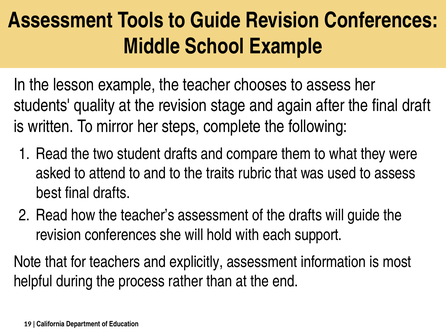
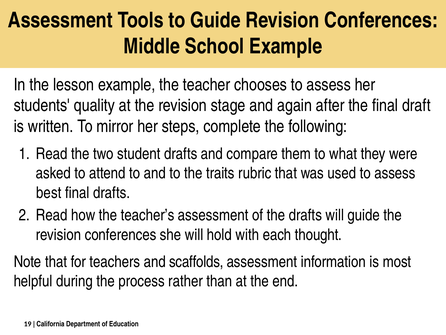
support: support -> thought
explicitly: explicitly -> scaffolds
